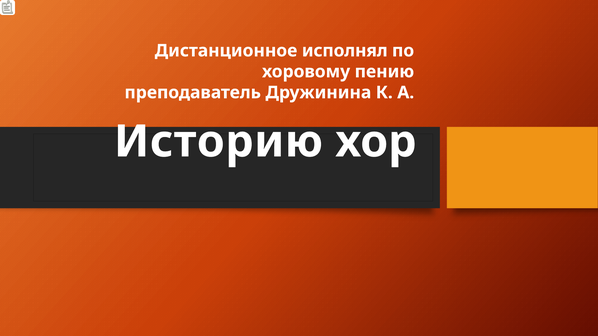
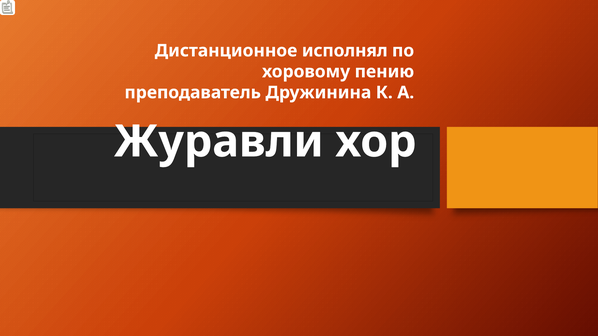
Историю: Историю -> Журавли
